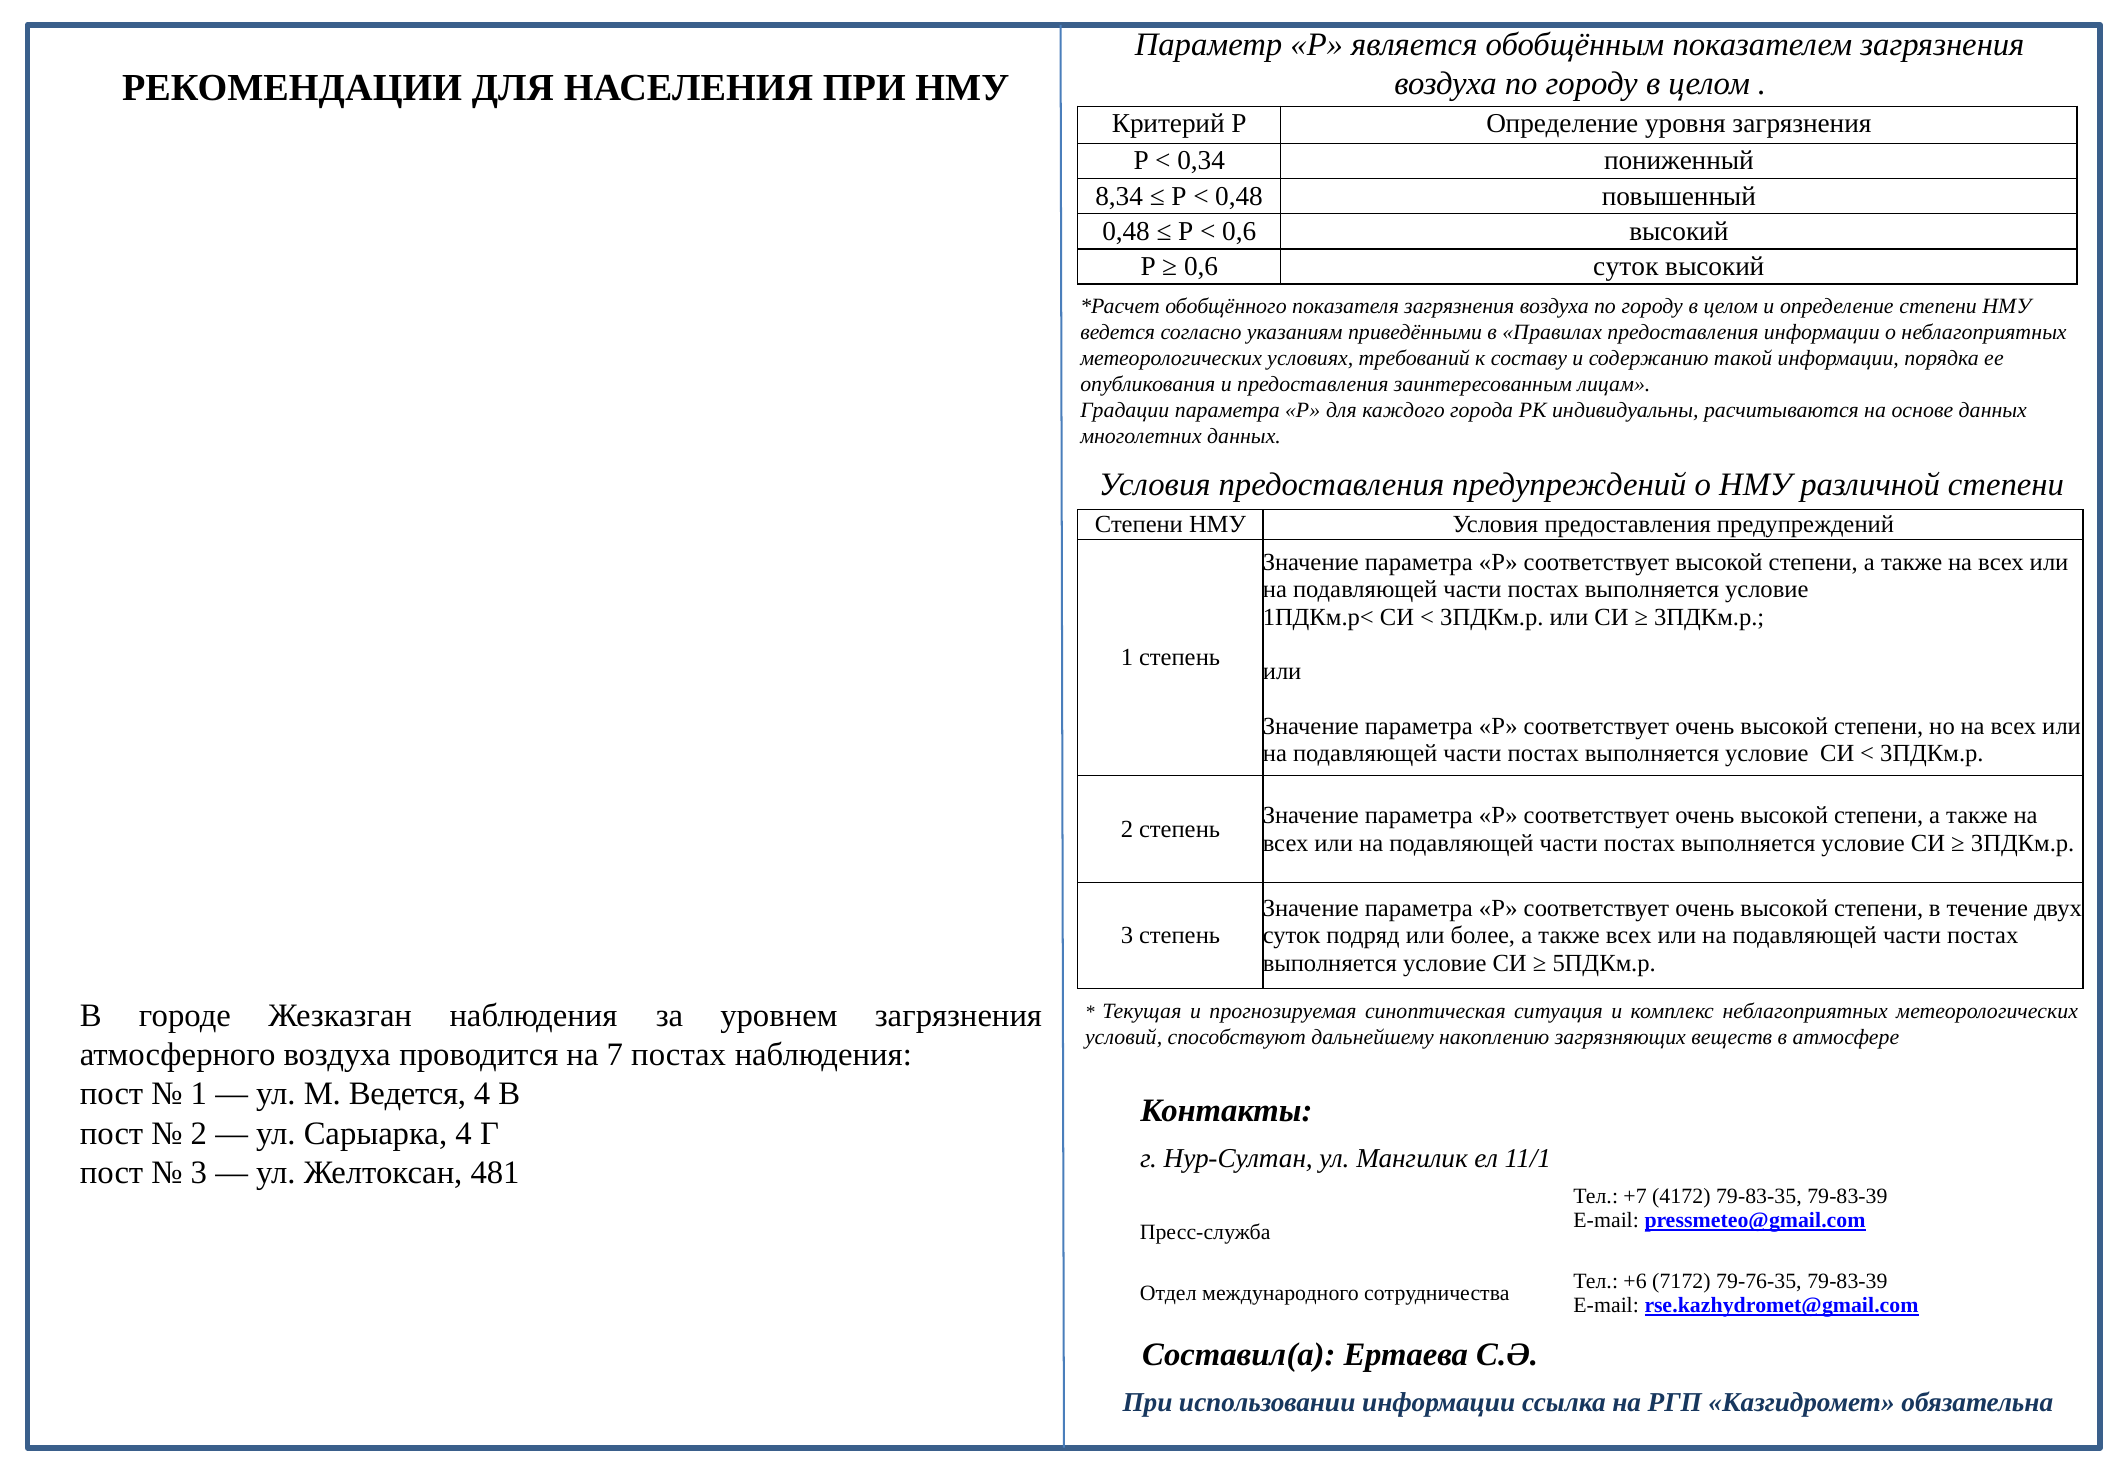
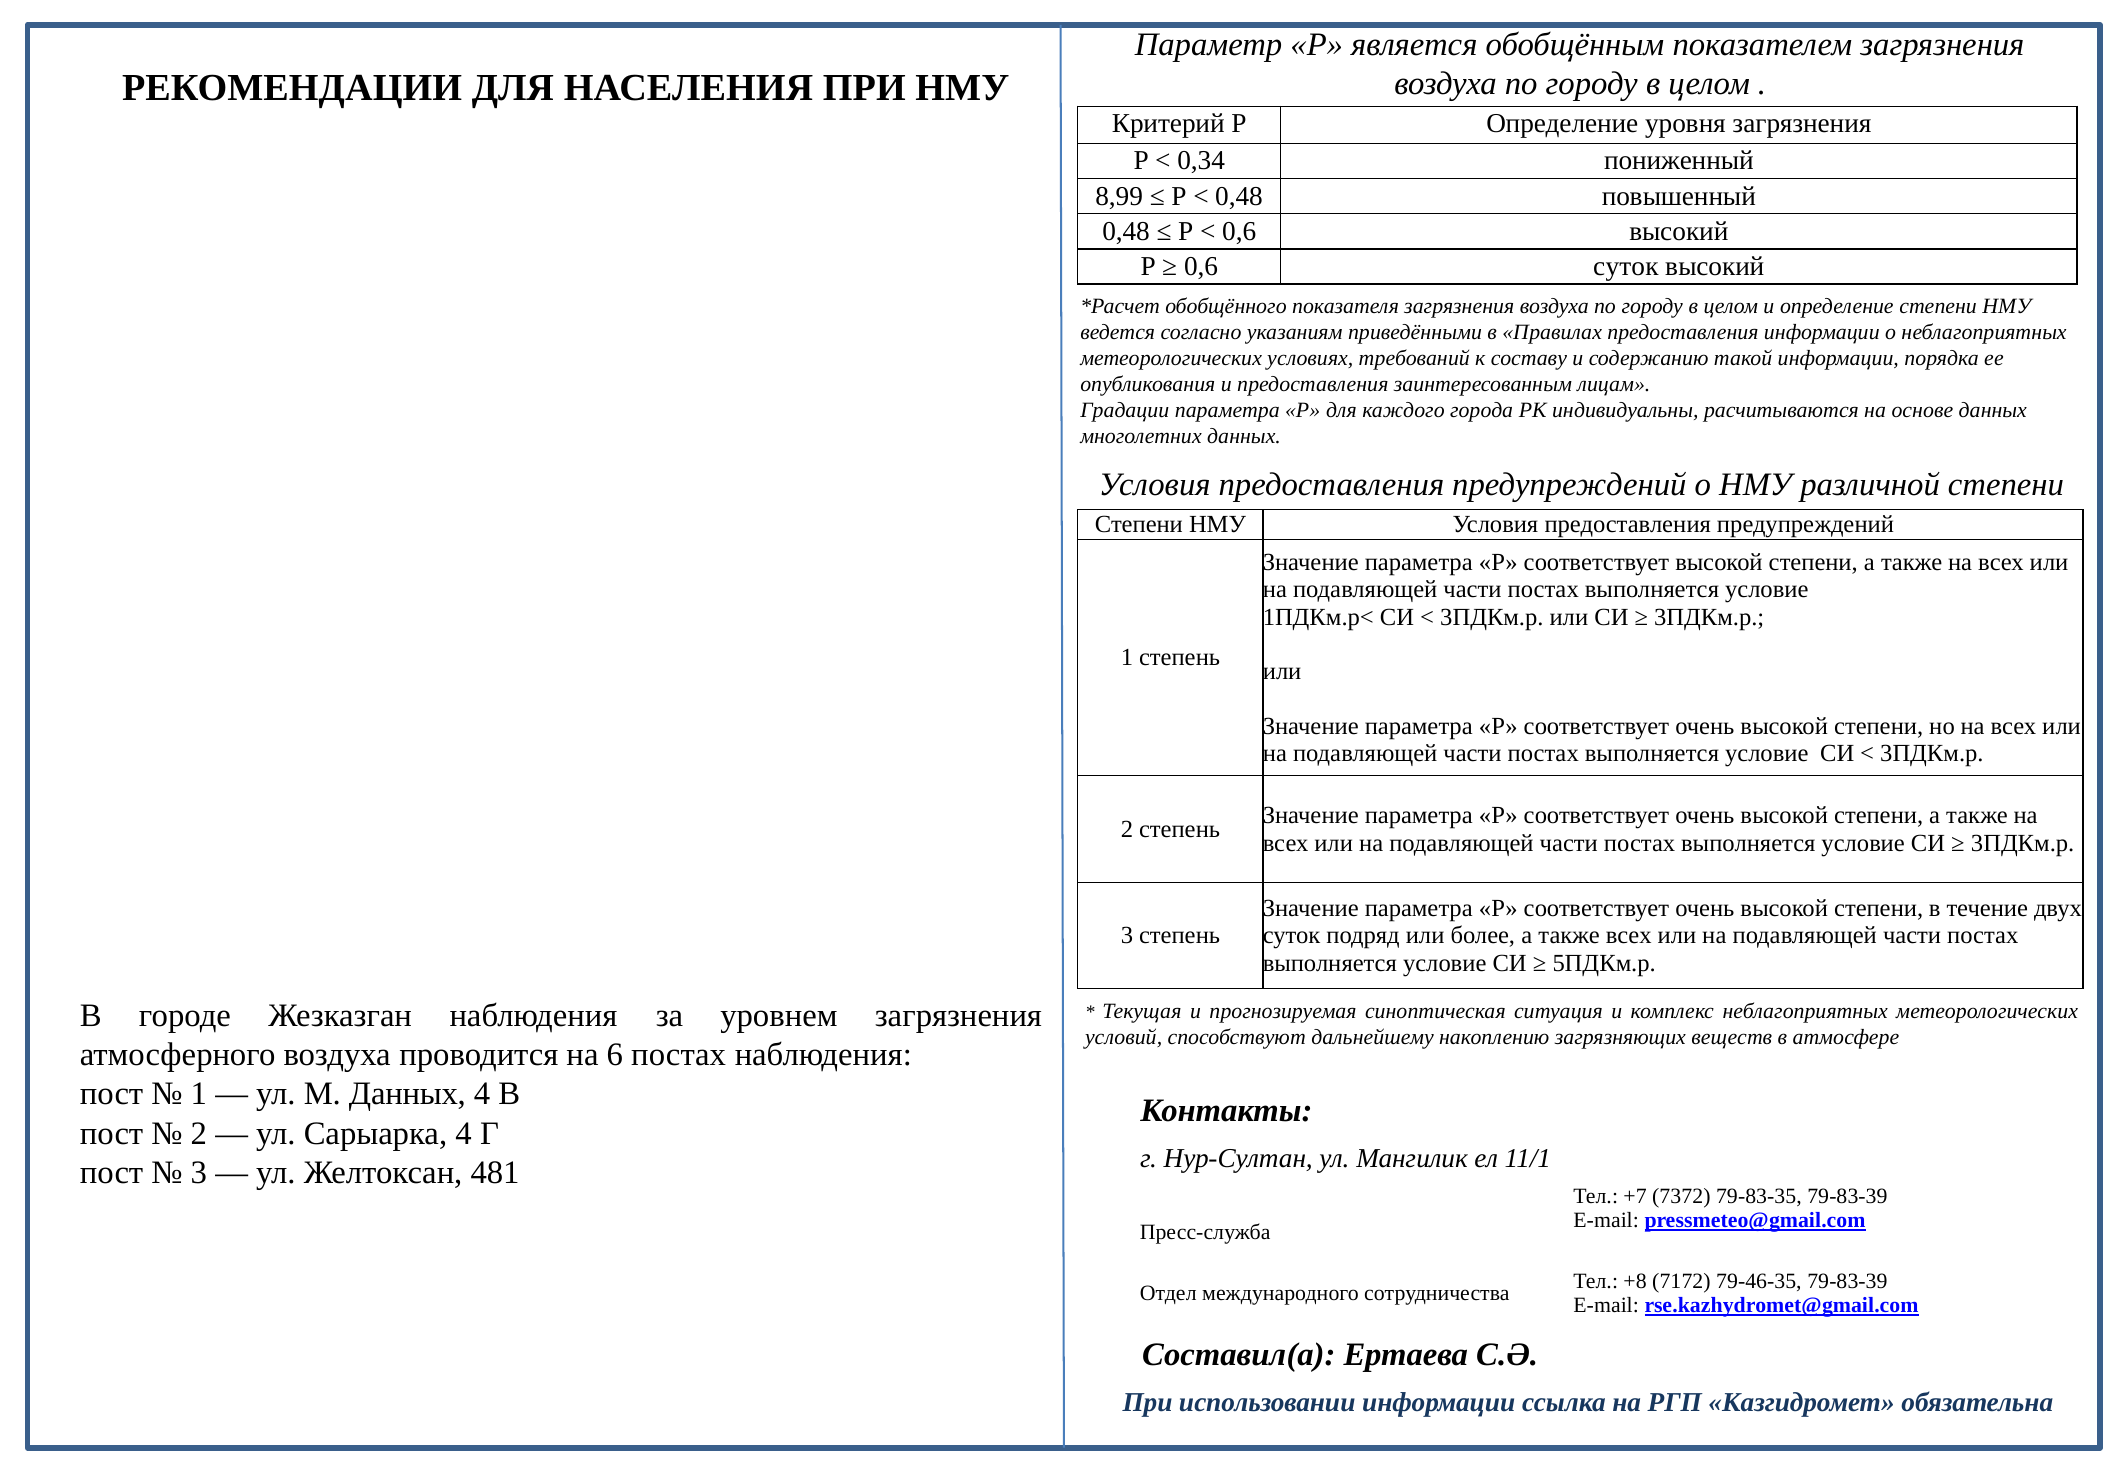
8,34: 8,34 -> 8,99
7: 7 -> 6
М Ведется: Ведется -> Данных
4172: 4172 -> 7372
+6: +6 -> +8
79-76-35: 79-76-35 -> 79-46-35
